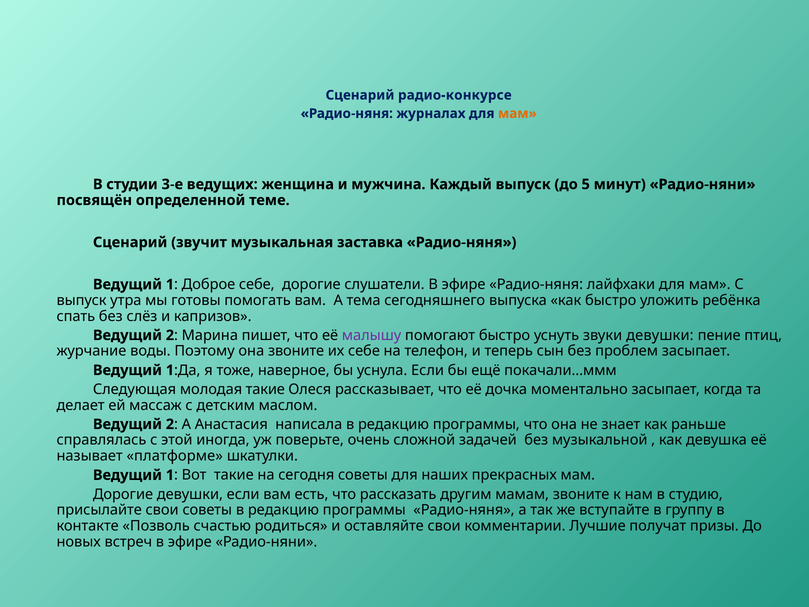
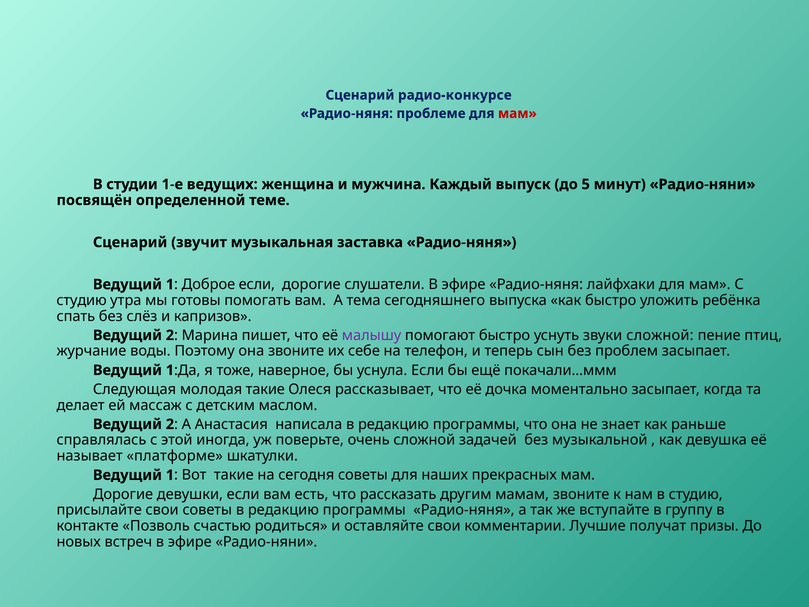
журналах: журналах -> проблеме
мам at (517, 113) colour: orange -> red
3-е: 3-е -> 1-е
Доброе себе: себе -> если
выпуск at (82, 300): выпуск -> студию
звуки девушки: девушки -> сложной
